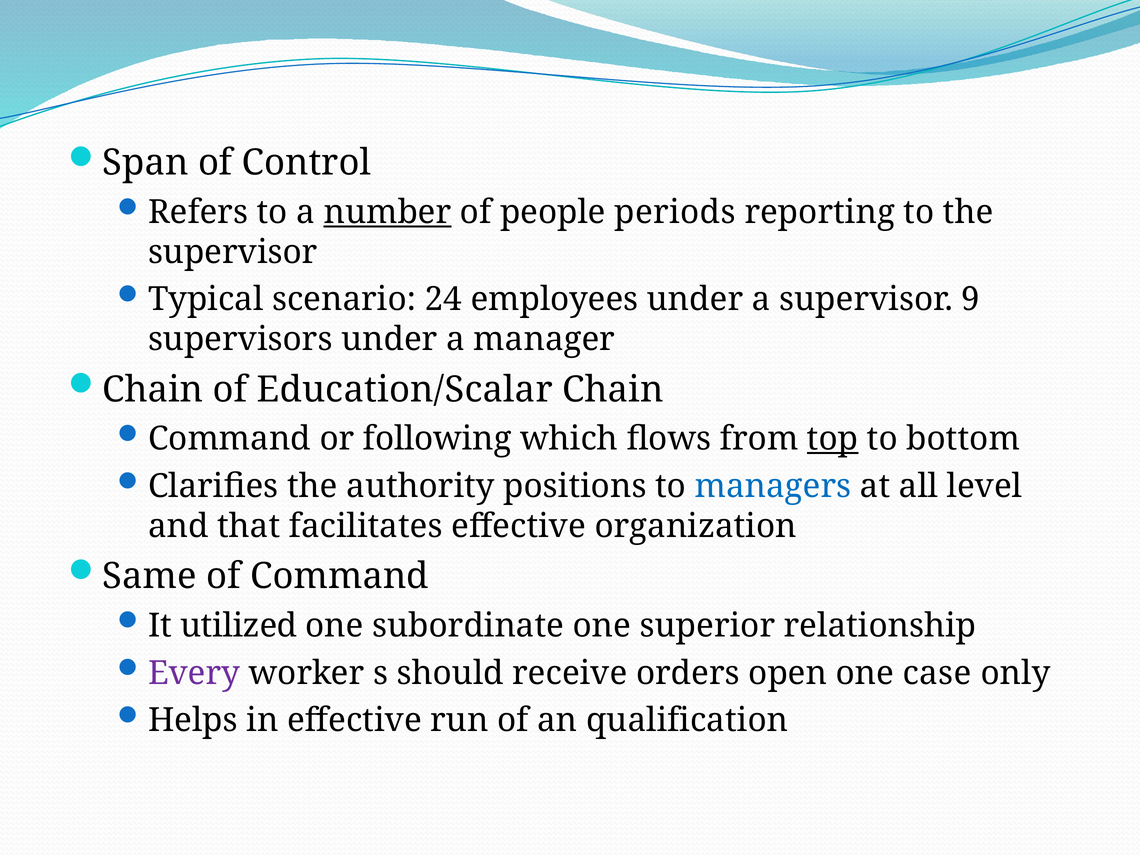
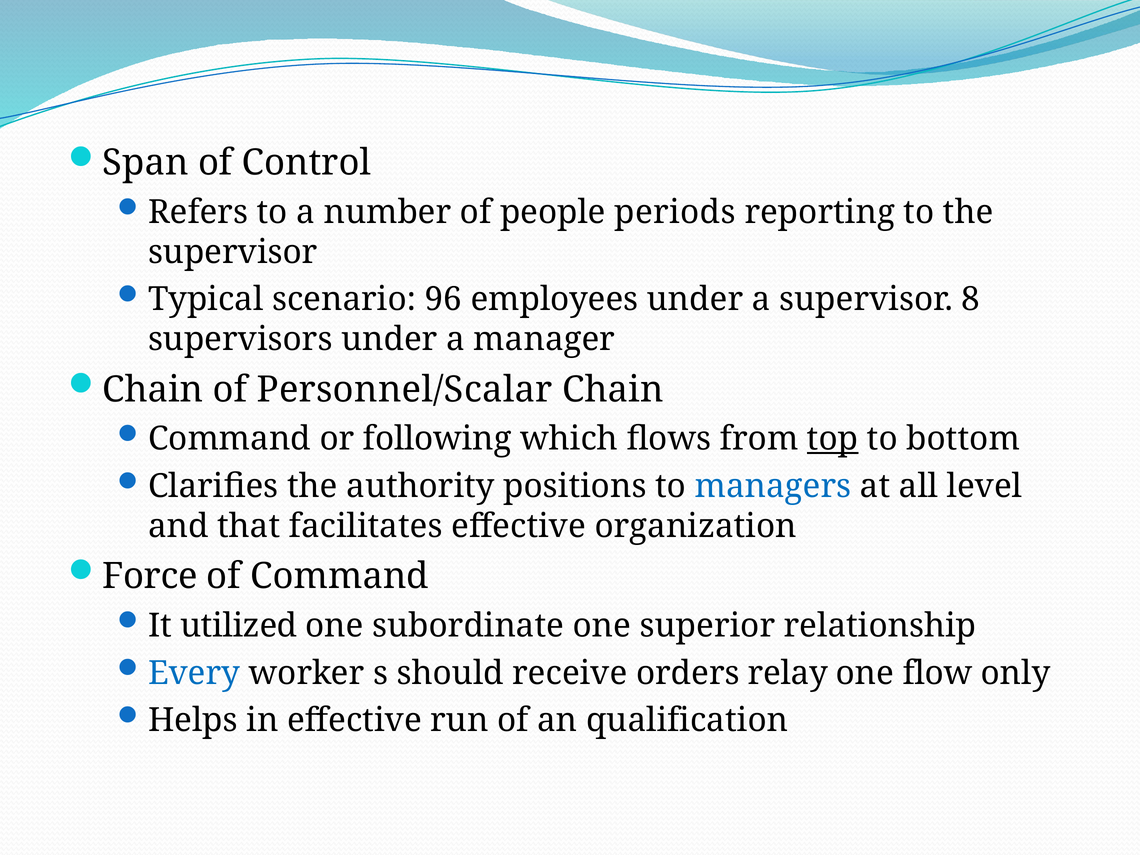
number underline: present -> none
24: 24 -> 96
9: 9 -> 8
Education/Scalar: Education/Scalar -> Personnel/Scalar
Same: Same -> Force
Every colour: purple -> blue
open: open -> relay
case: case -> flow
